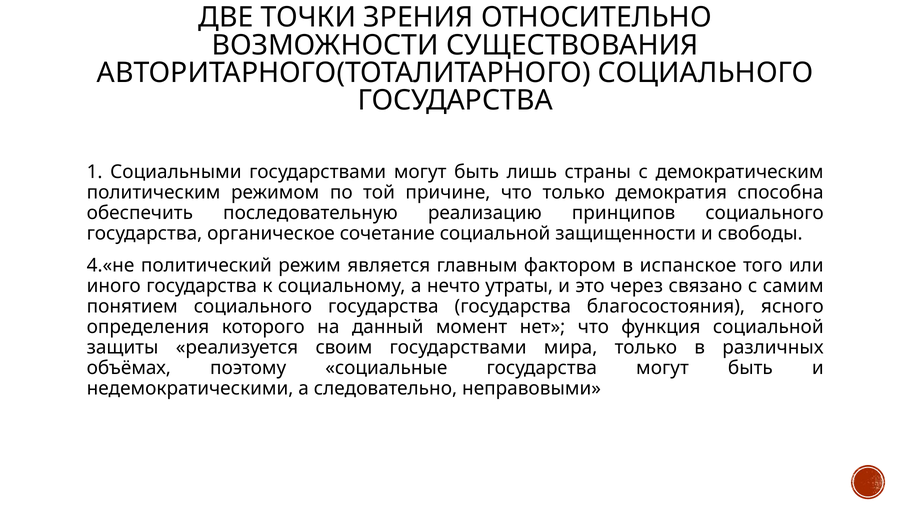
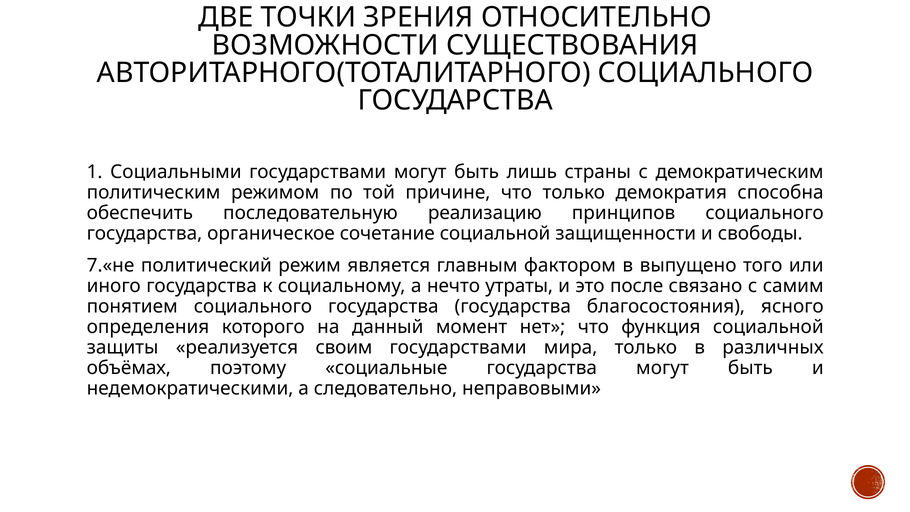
4.«не: 4.«не -> 7.«не
испанское: испанское -> выпущено
через: через -> после
